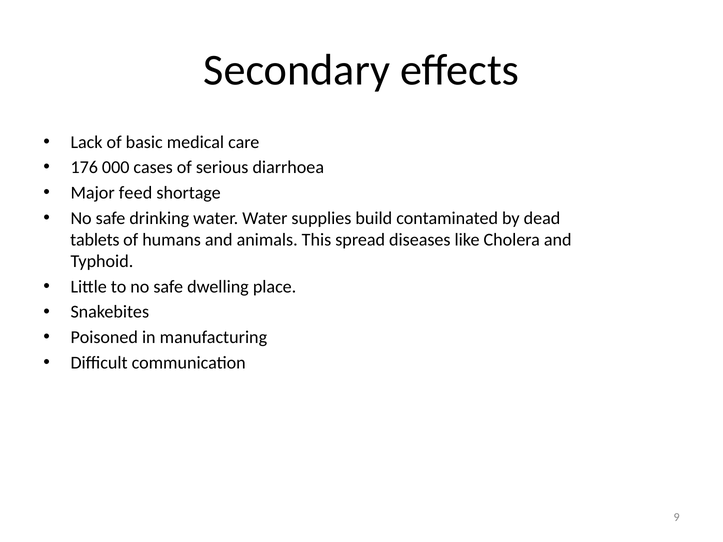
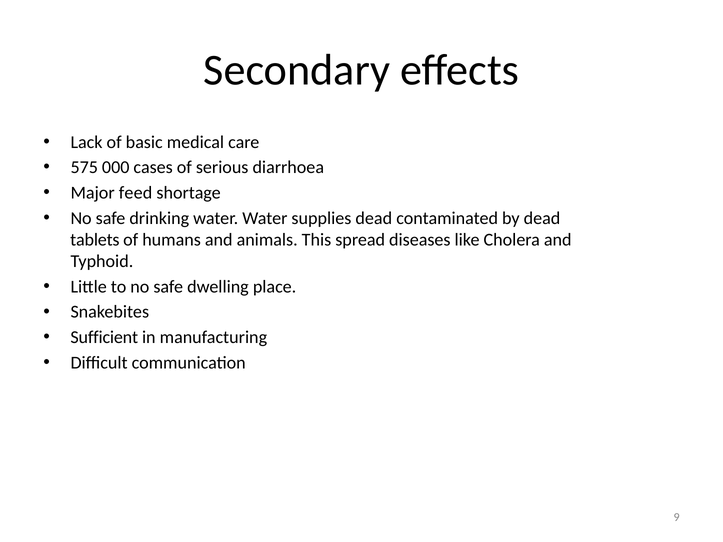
176: 176 -> 575
supplies build: build -> dead
Poisoned: Poisoned -> Sufficient
